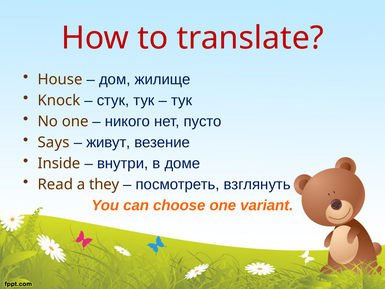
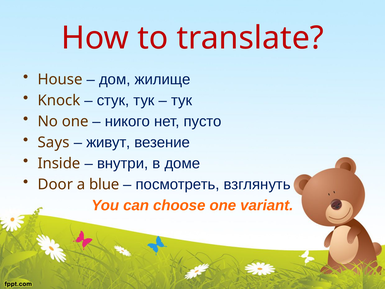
Read: Read -> Door
they: they -> blue
